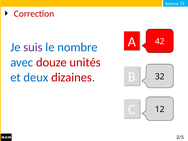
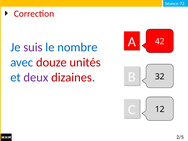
deux colour: blue -> purple
